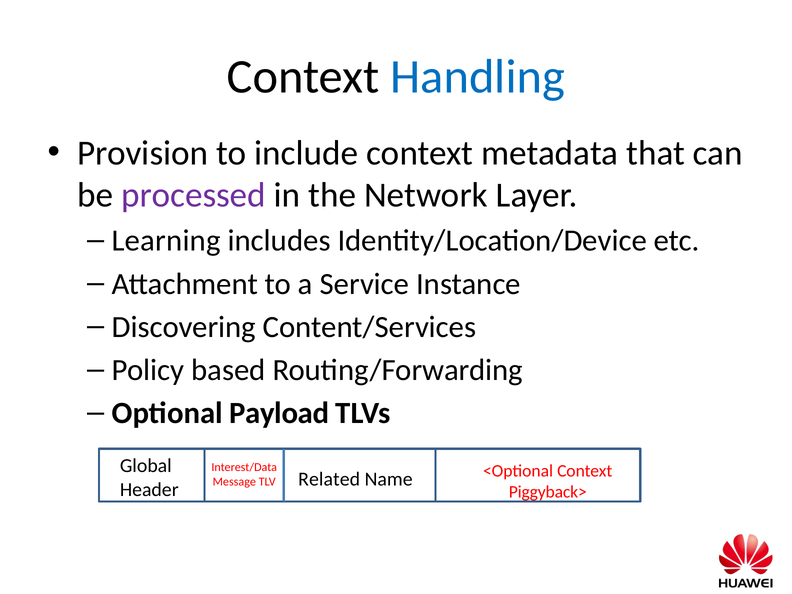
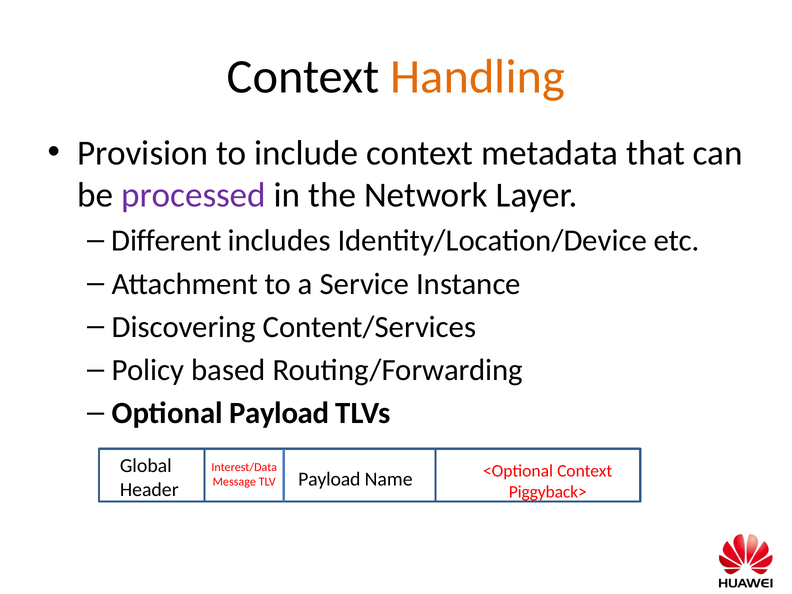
Handling colour: blue -> orange
Learning: Learning -> Different
Related at (329, 479): Related -> Payload
